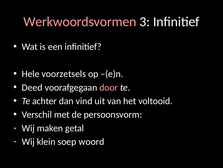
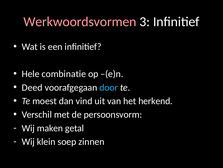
voorzetsels: voorzetsels -> combinatie
door colour: pink -> light blue
achter: achter -> moest
voltooid: voltooid -> herkend
woord: woord -> zinnen
